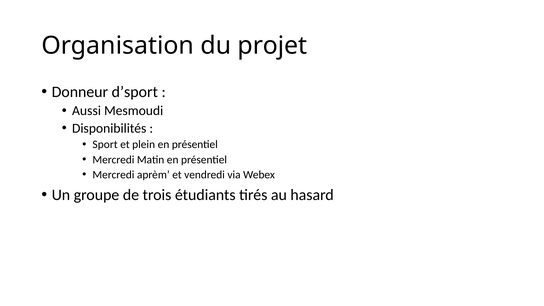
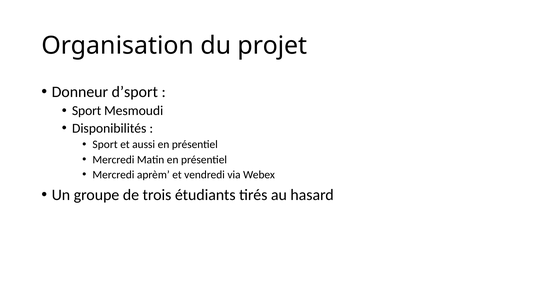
Aussi at (87, 111): Aussi -> Sport
plein: plein -> aussi
